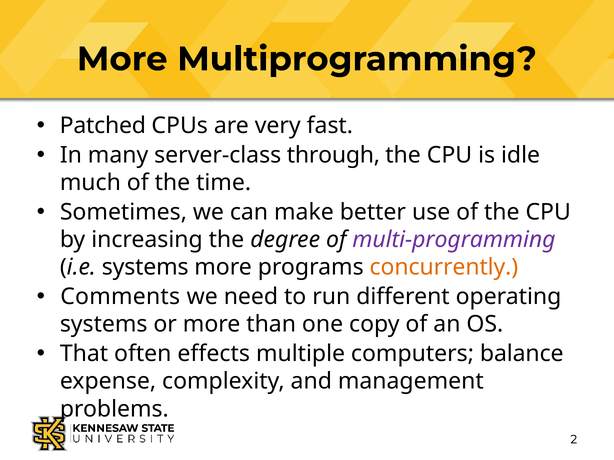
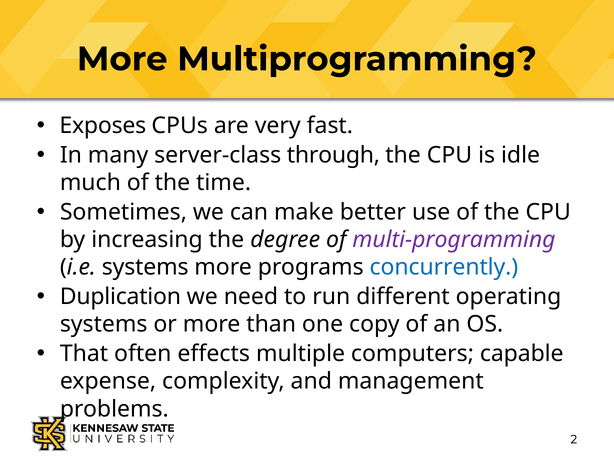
Patched: Patched -> Exposes
concurrently colour: orange -> blue
Comments: Comments -> Duplication
balance: balance -> capable
